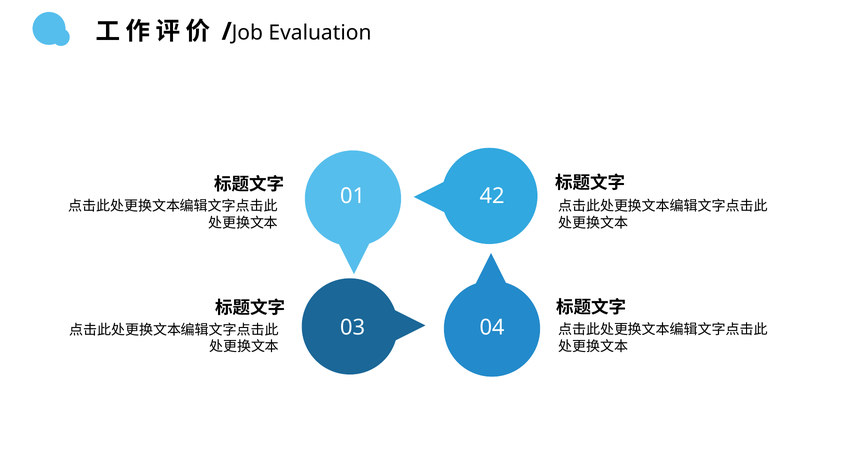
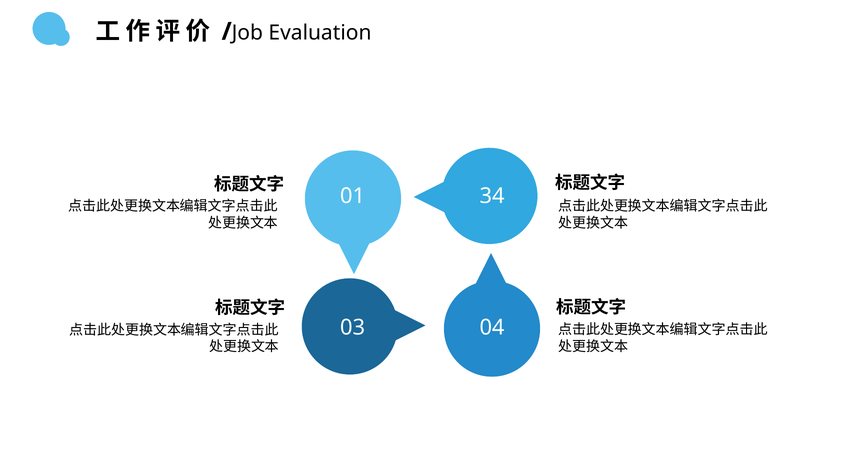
42: 42 -> 34
